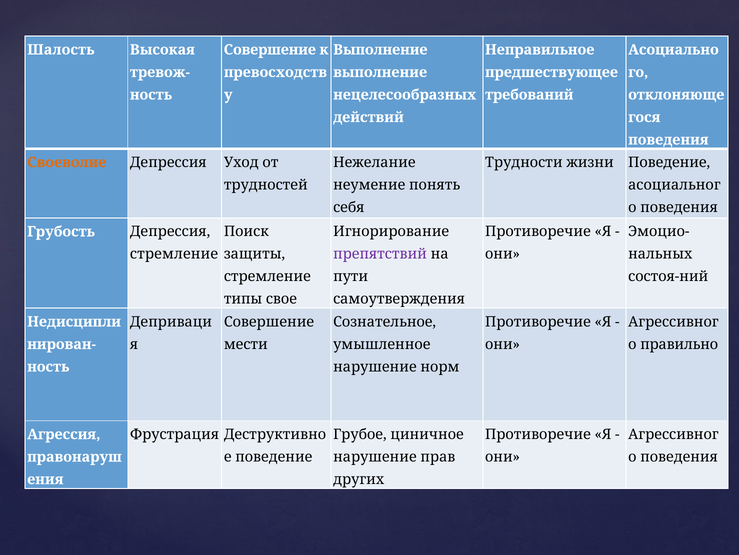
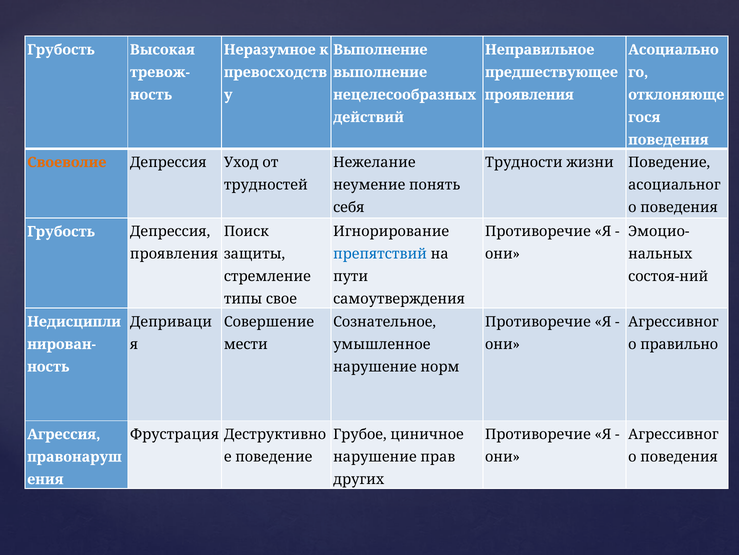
Шалость at (61, 50): Шалость -> Грубость
Совершение at (270, 50): Совершение -> Неразумное
требований at (529, 95): требований -> проявления
стремление at (174, 254): стремление -> проявления
препятствий colour: purple -> blue
